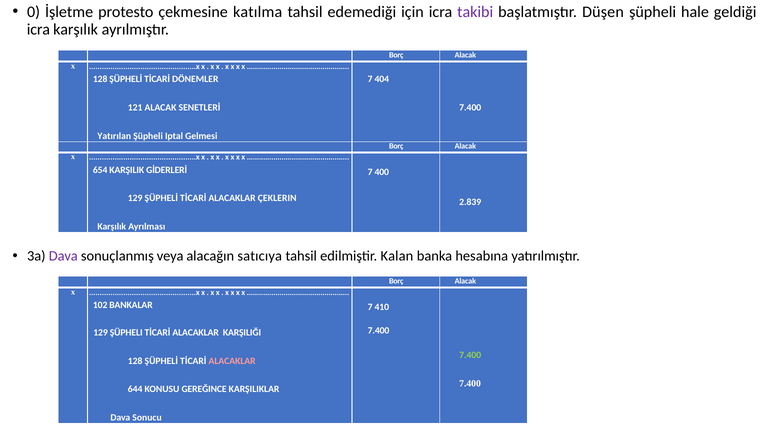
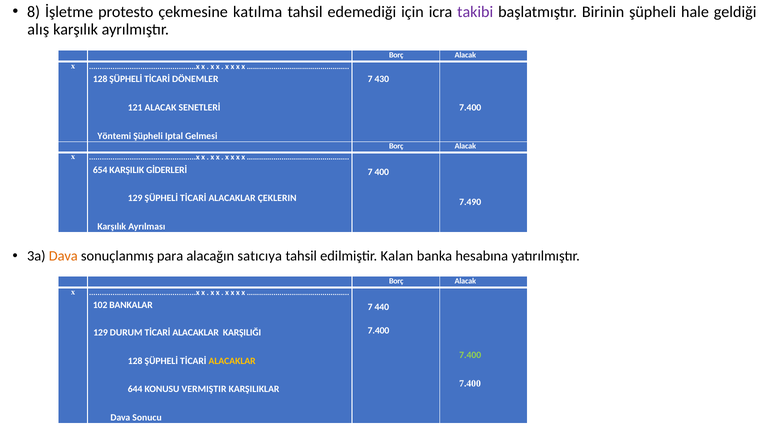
0: 0 -> 8
Düşen: Düşen -> Birinin
icra at (38, 29): icra -> alış
404: 404 -> 430
Yatırılan: Yatırılan -> Yöntemi
2.839: 2.839 -> 7.490
Dava at (63, 256) colour: purple -> orange
veya: veya -> para
410: 410 -> 440
129 ŞÜPHELI: ŞÜPHELI -> DURUM
ALACAKLAR at (232, 361) colour: pink -> yellow
GEREĞINCE: GEREĞINCE -> VERMIŞTIR
